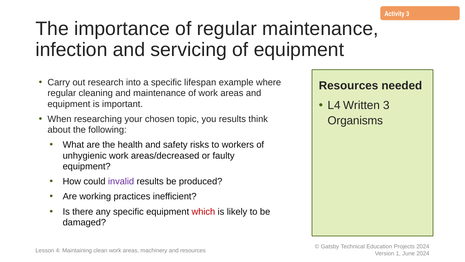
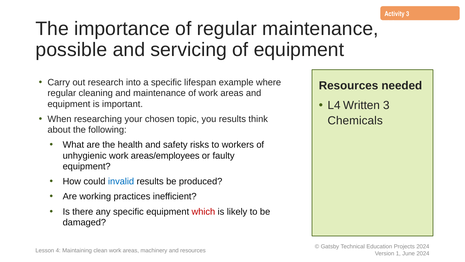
infection: infection -> possible
Organisms: Organisms -> Chemicals
areas/decreased: areas/decreased -> areas/employees
invalid colour: purple -> blue
